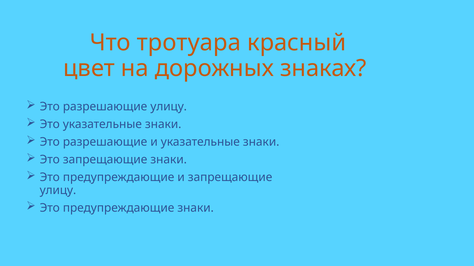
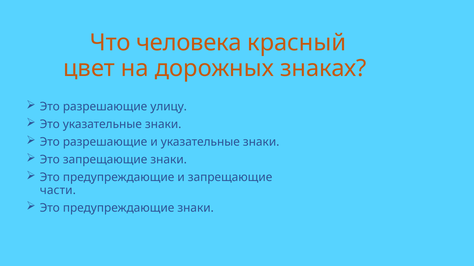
тротуара: тротуара -> человека
улицу at (58, 191): улицу -> части
